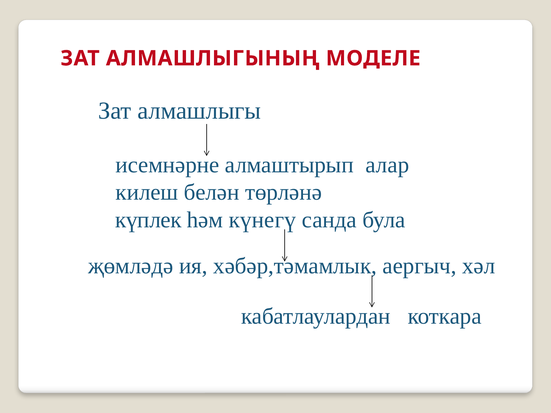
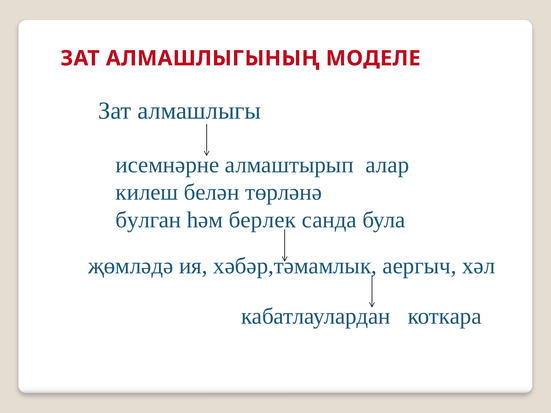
күплек: күплек -> булган
күнегү: күнегү -> берлек
